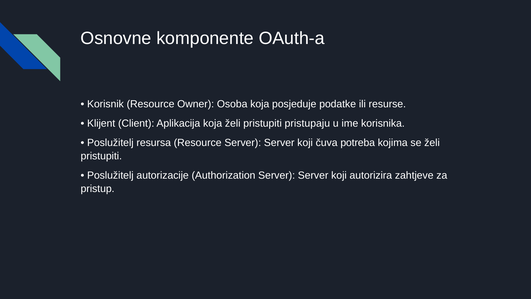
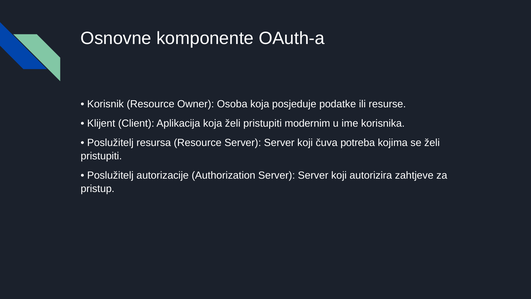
pristupaju: pristupaju -> modernim
